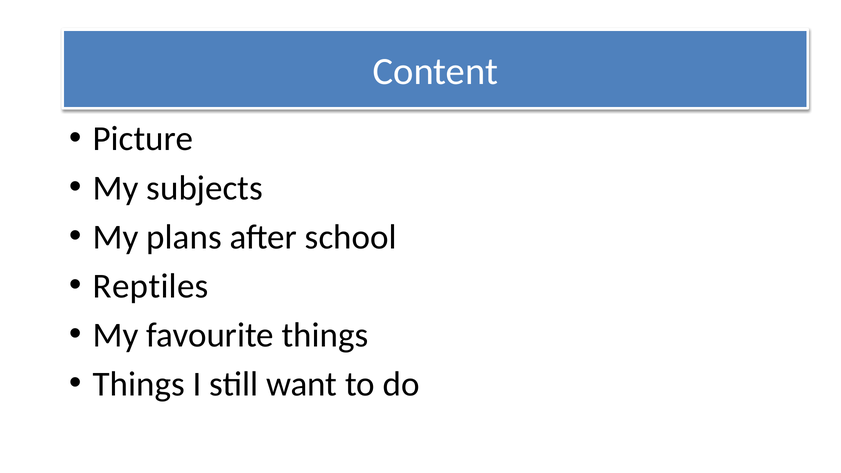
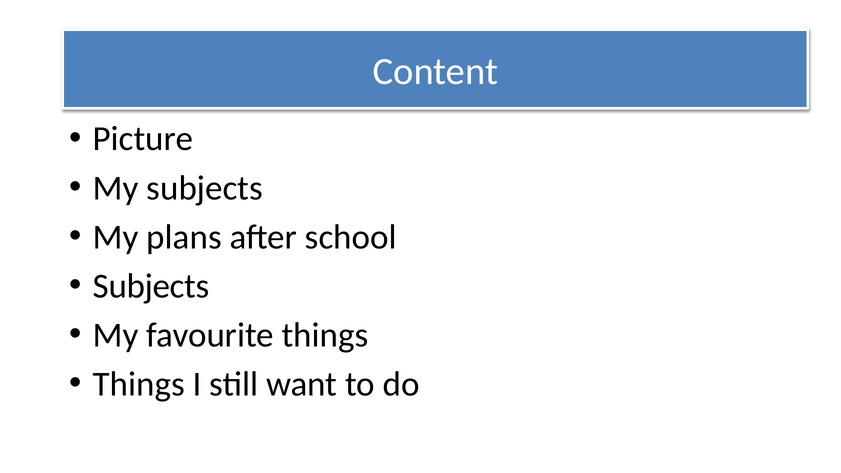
Reptiles at (151, 286): Reptiles -> Subjects
